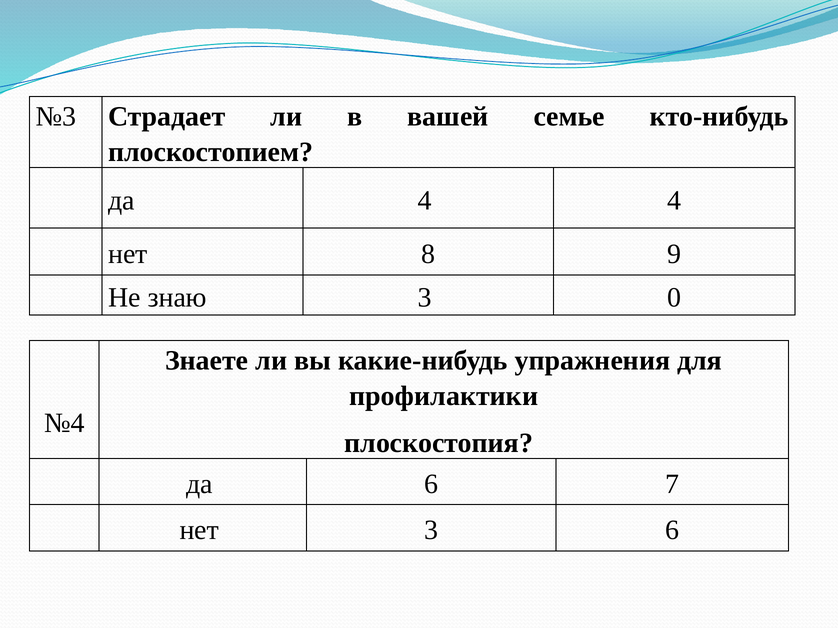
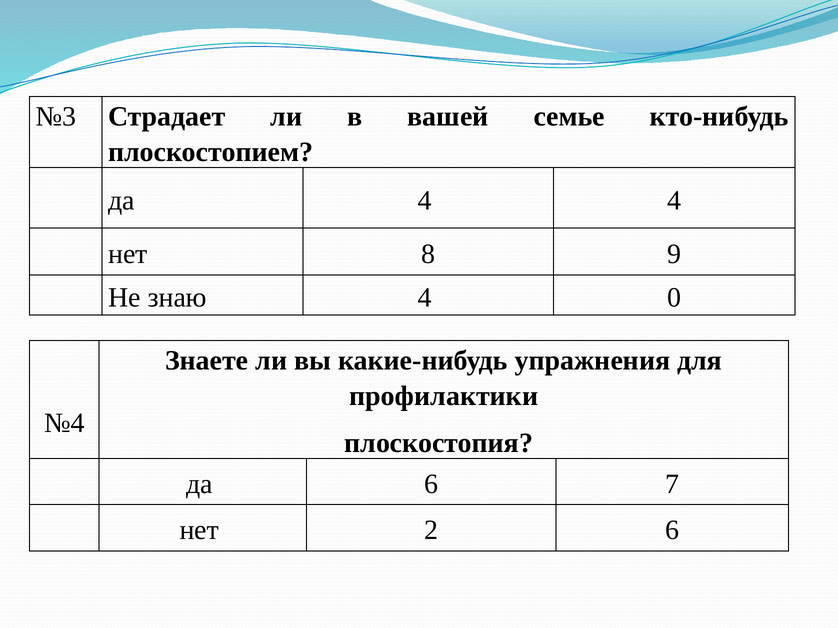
знаю 3: 3 -> 4
нет 3: 3 -> 2
